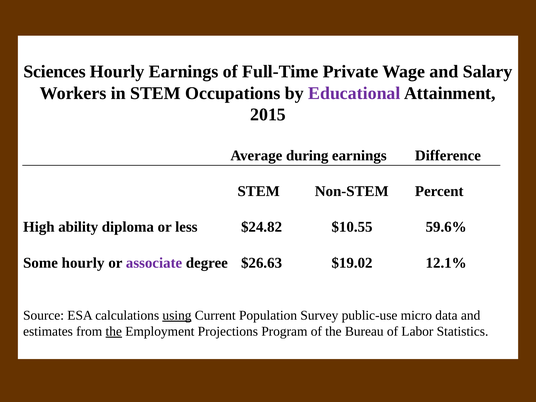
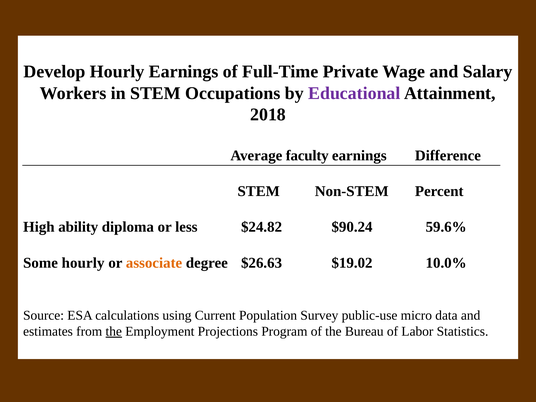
Sciences: Sciences -> Develop
2015: 2015 -> 2018
during: during -> faculty
$10.55: $10.55 -> $90.24
associate colour: purple -> orange
12.1%: 12.1% -> 10.0%
using underline: present -> none
